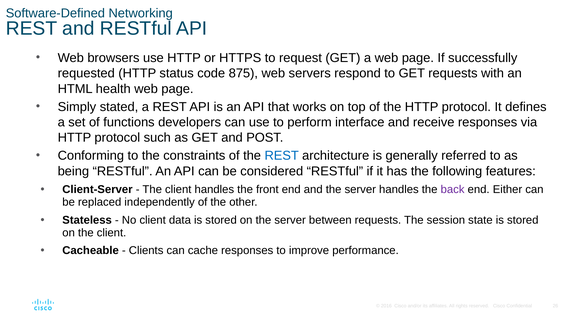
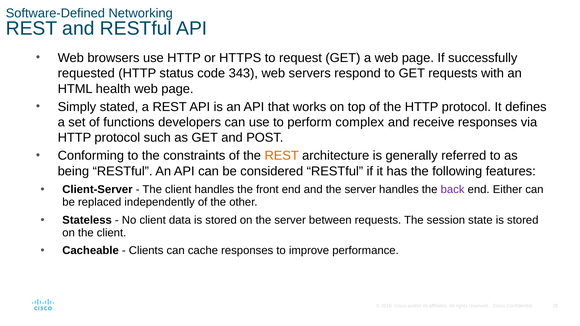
875: 875 -> 343
interface: interface -> complex
REST at (282, 156) colour: blue -> orange
